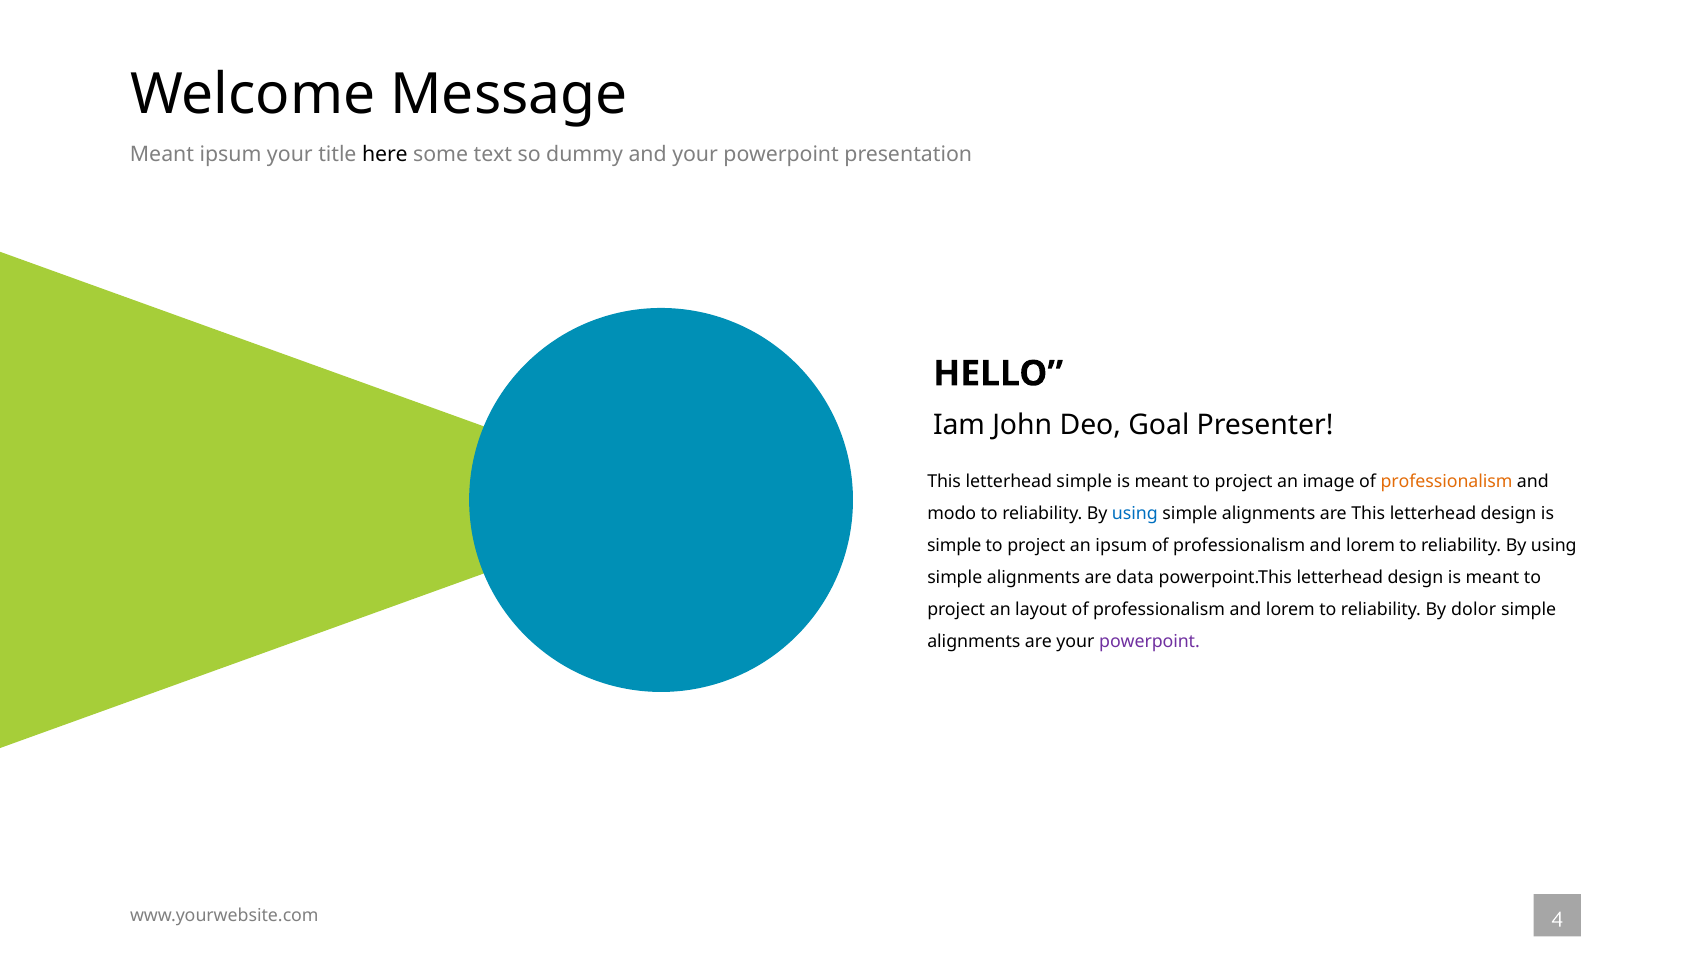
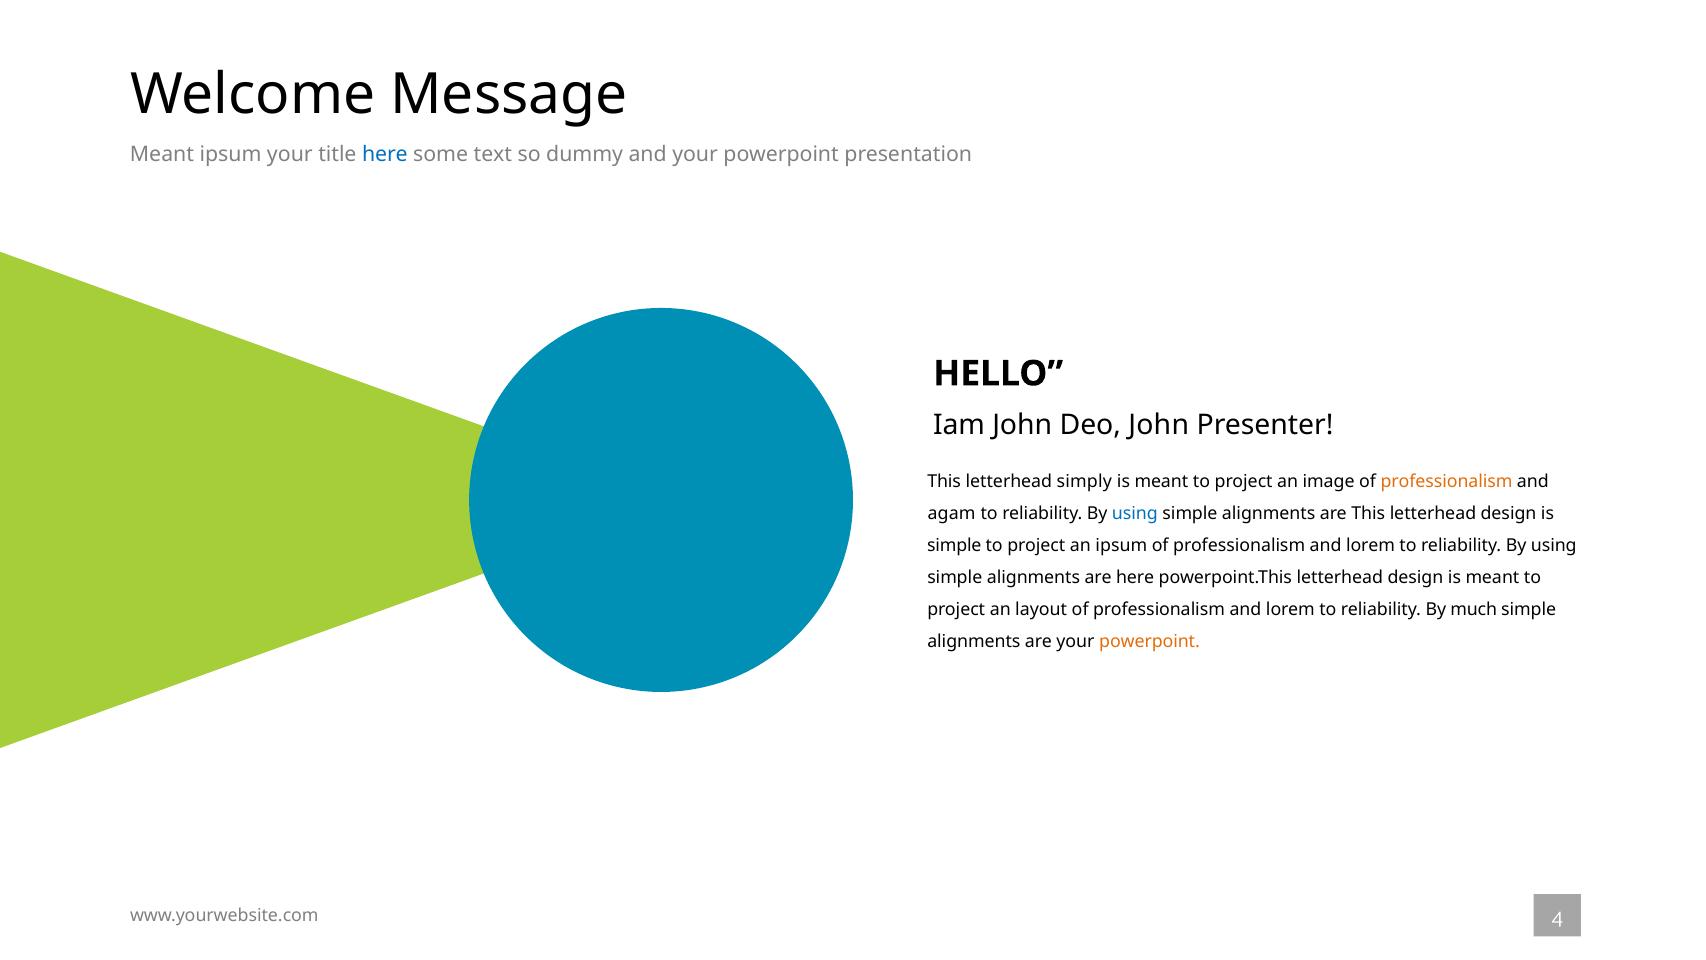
here at (385, 155) colour: black -> blue
Deo Goal: Goal -> John
letterhead simple: simple -> simply
modo: modo -> agam
are data: data -> here
dolor: dolor -> much
powerpoint at (1149, 642) colour: purple -> orange
